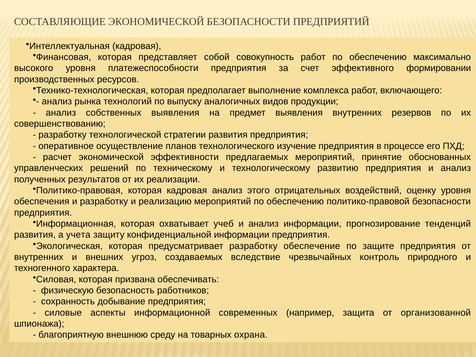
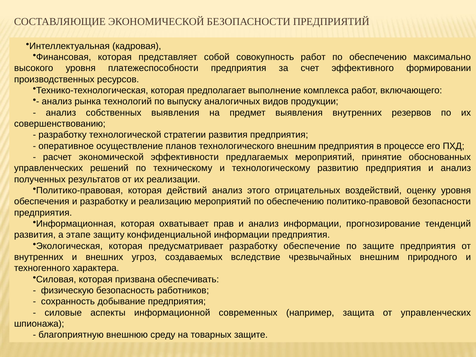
технологического изучение: изучение -> внешним
которая кадровая: кадровая -> действий
учеб: учеб -> прав
учета: учета -> этапе
чрезвычайных контроль: контроль -> внешним
от организованной: организованной -> управленческих
товарных охрана: охрана -> защите
